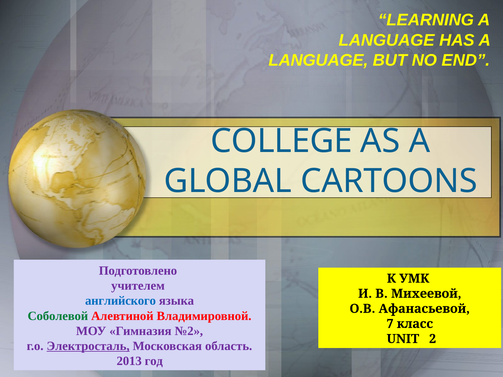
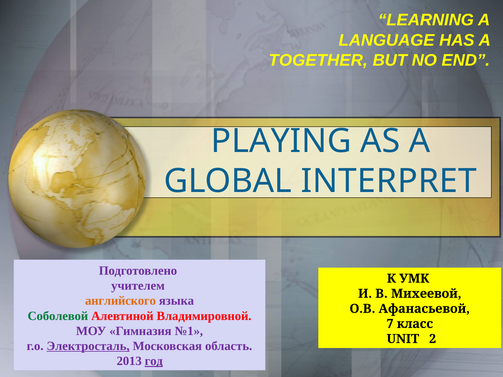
LANGUAGE at (318, 60): LANGUAGE -> TOGETHER
COLLEGE: COLLEGE -> PLAYING
CARTOONS: CARTOONS -> INTERPRET
английского colour: blue -> orange
№2: №2 -> №1
год underline: none -> present
